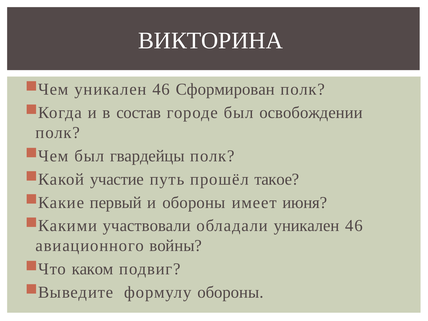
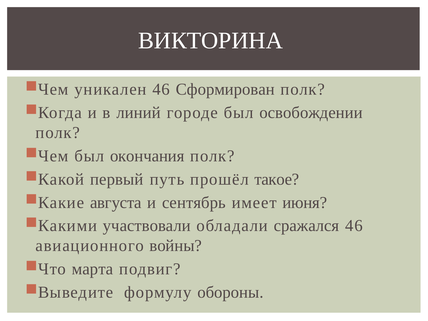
состав: состав -> линий
гвардейцы: гвардейцы -> окончания
участие: участие -> первый
первый: первый -> августа
и обороны: обороны -> сентябрь
обладали уникален: уникален -> сражался
каком: каком -> марта
